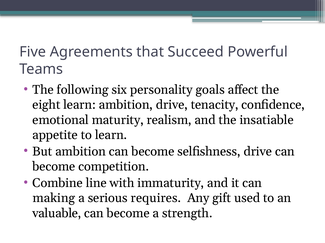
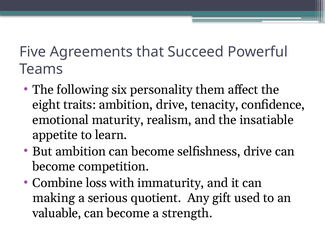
goals: goals -> them
eight learn: learn -> traits
line: line -> loss
requires: requires -> quotient
